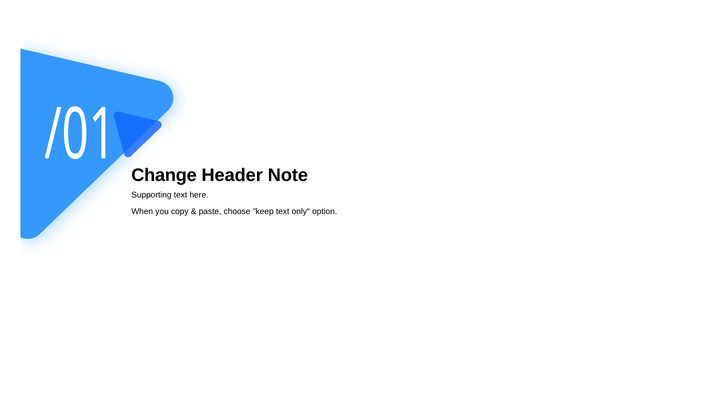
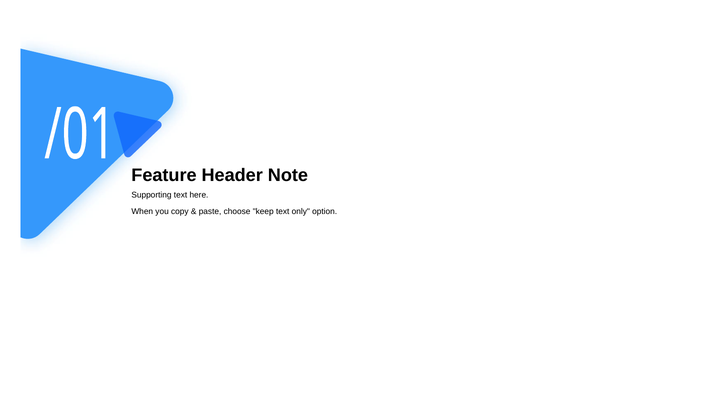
Change: Change -> Feature
